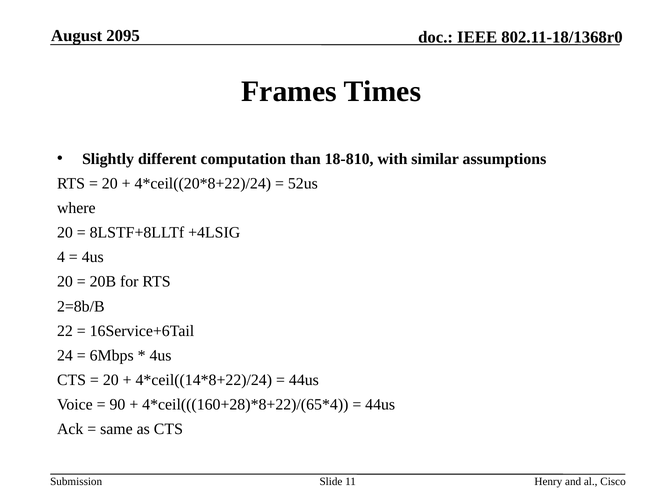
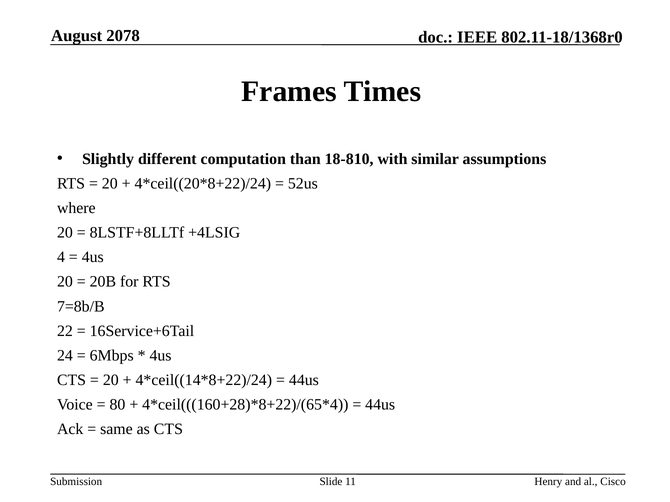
2095: 2095 -> 2078
2=8b/B: 2=8b/B -> 7=8b/B
90: 90 -> 80
